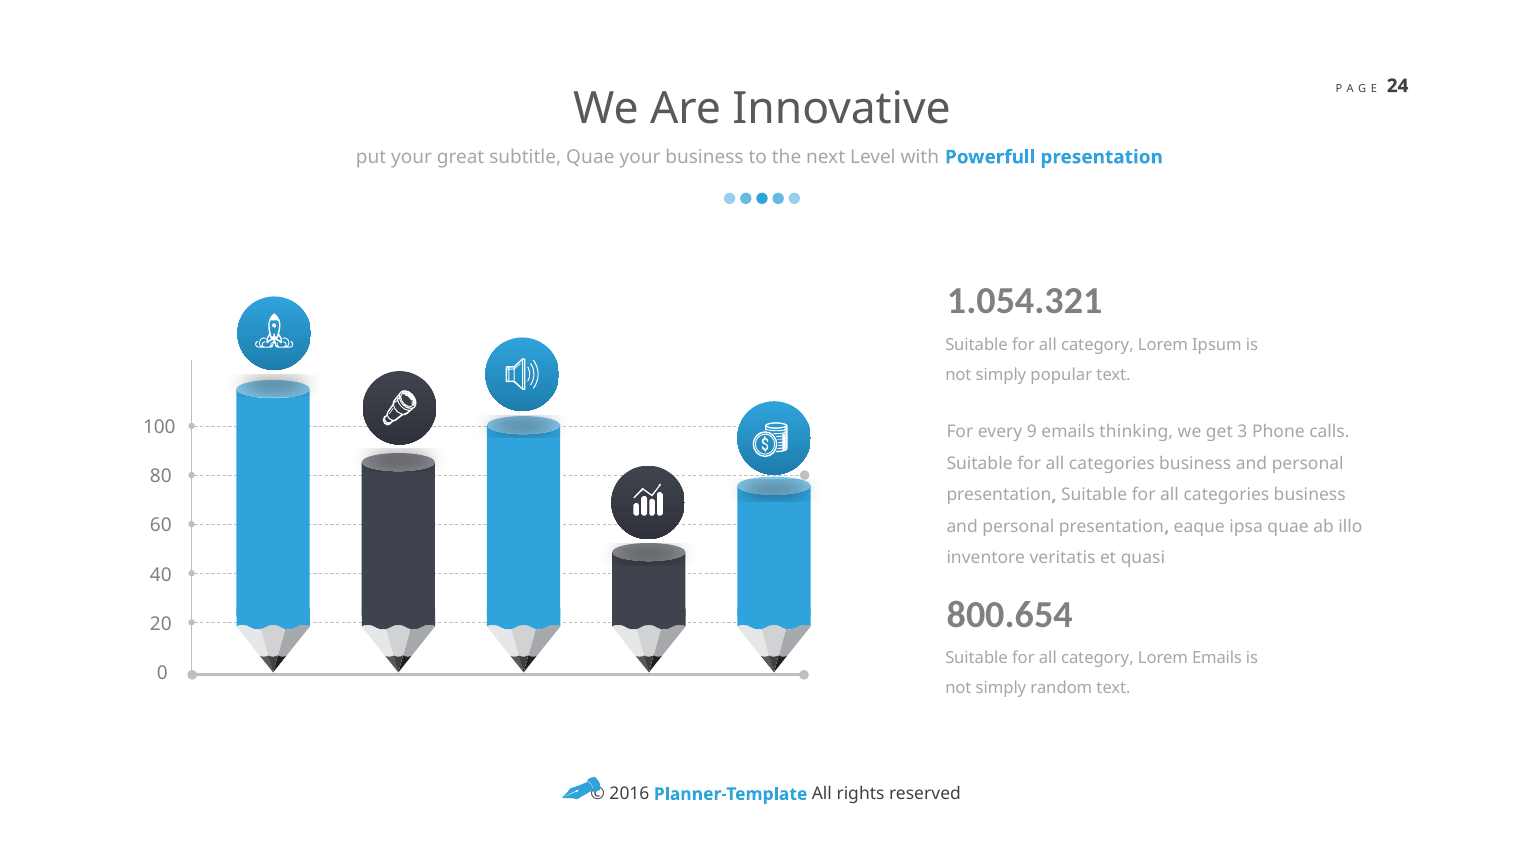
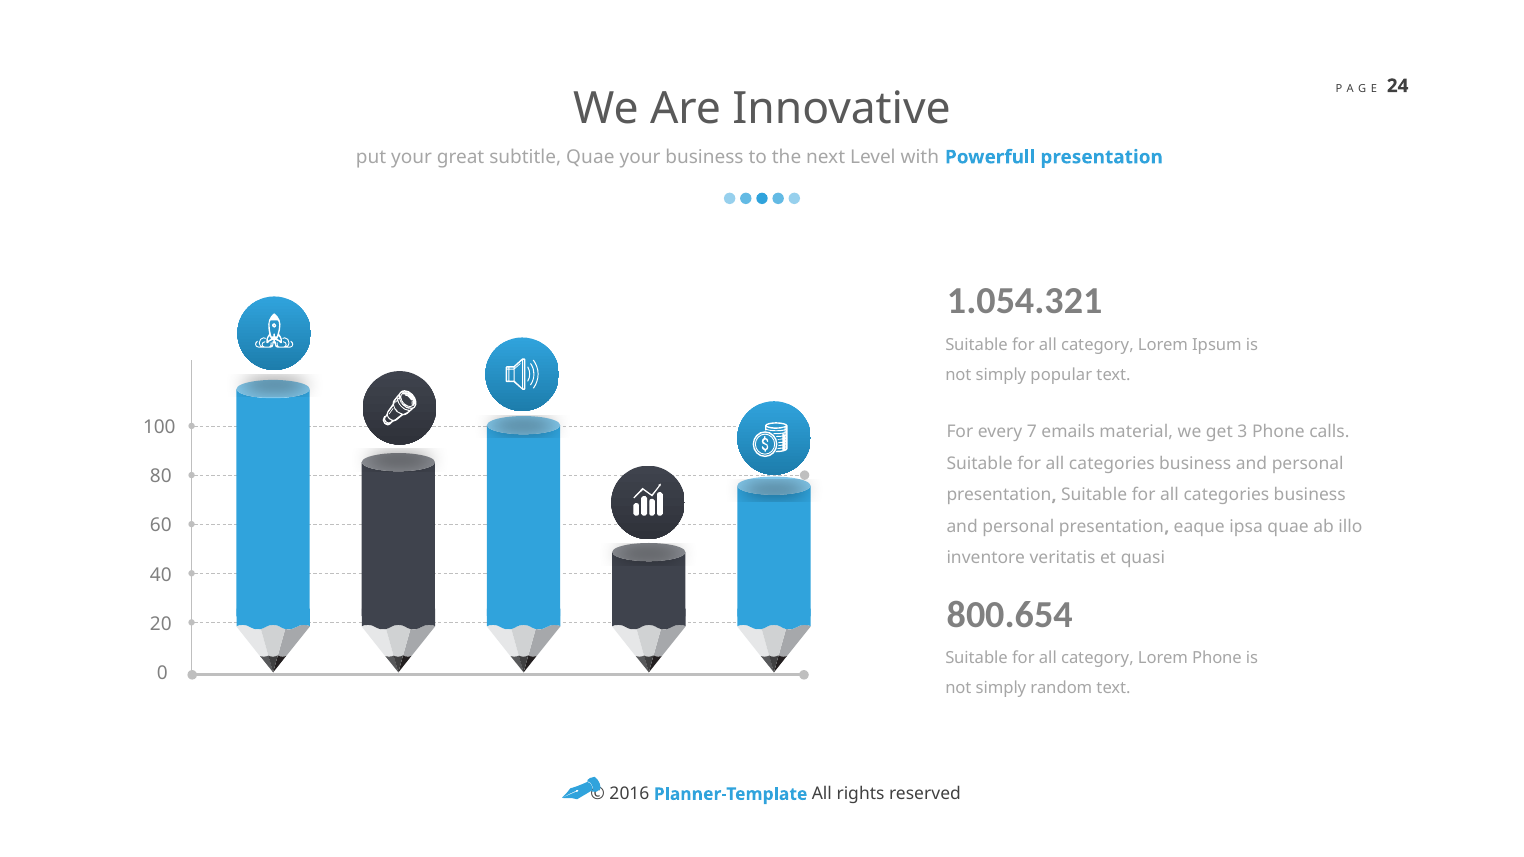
9: 9 -> 7
thinking: thinking -> material
Lorem Emails: Emails -> Phone
